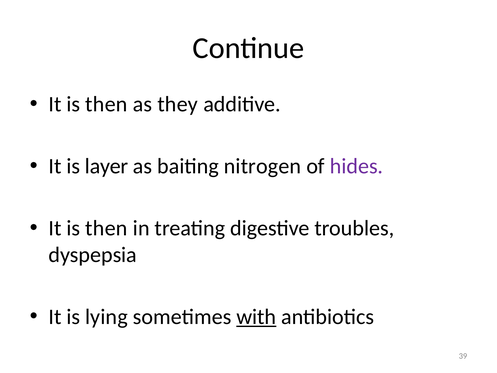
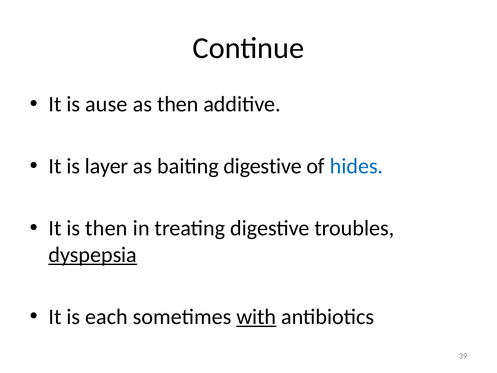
then at (106, 104): then -> ause
as they: they -> then
baiting nitrogen: nitrogen -> digestive
hides colour: purple -> blue
dyspepsia underline: none -> present
lying: lying -> each
